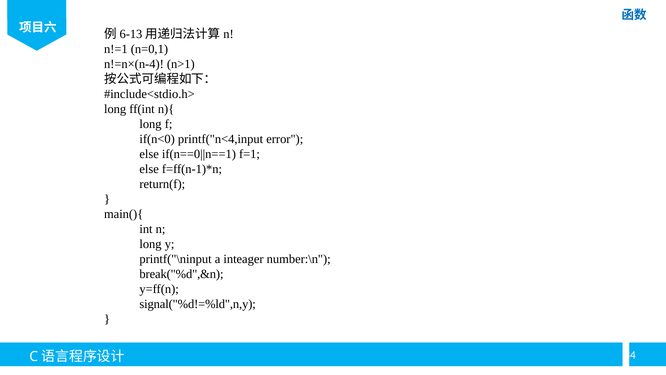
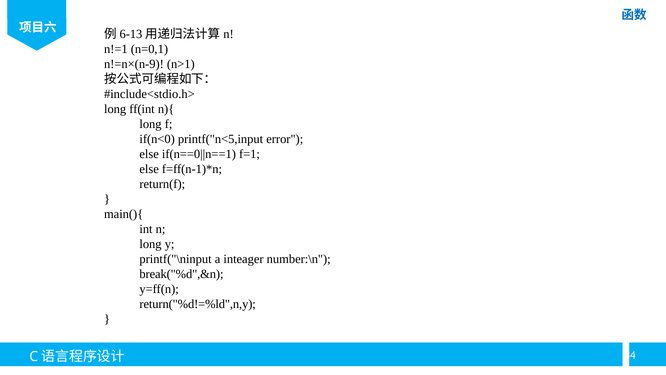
n!=n×(n-4: n!=n×(n-4 -> n!=n×(n-9
printf("n<4,input: printf("n<4,input -> printf("n<5,input
signal("%d!=%ld",n,y: signal("%d!=%ld",n,y -> return("%d!=%ld",n,y
